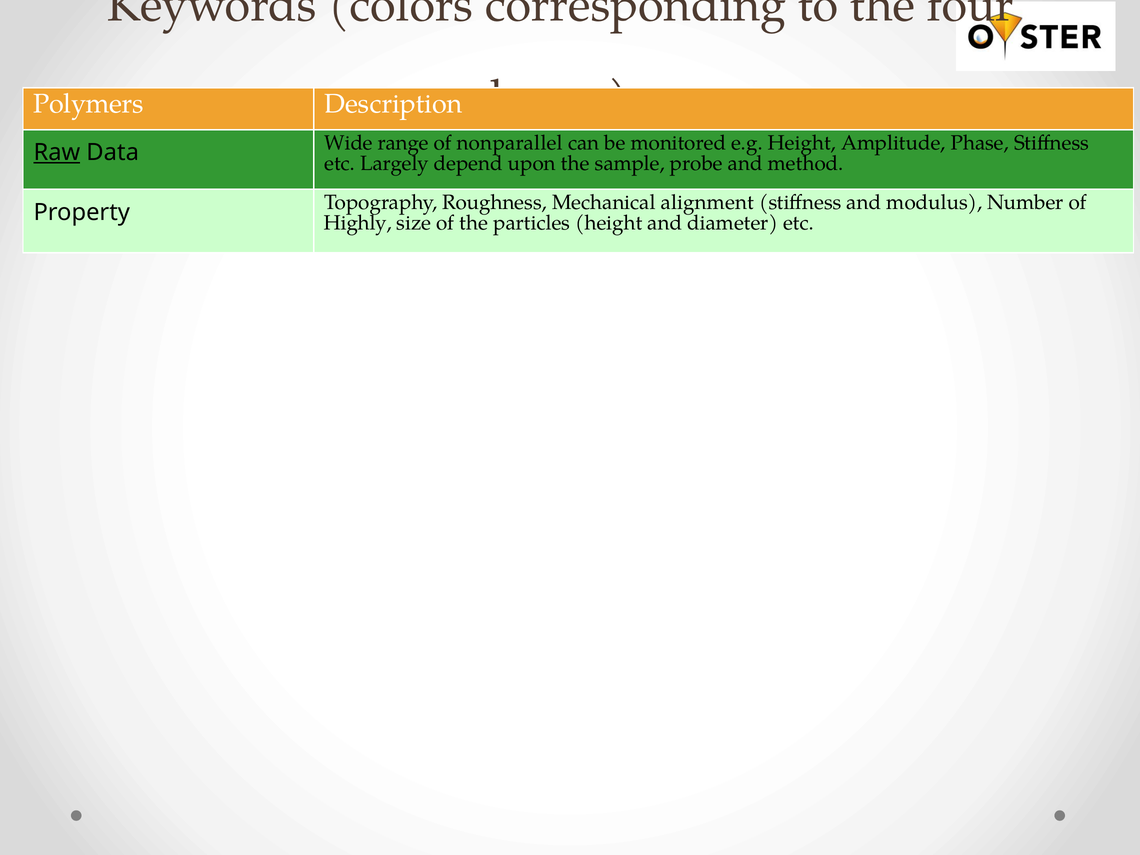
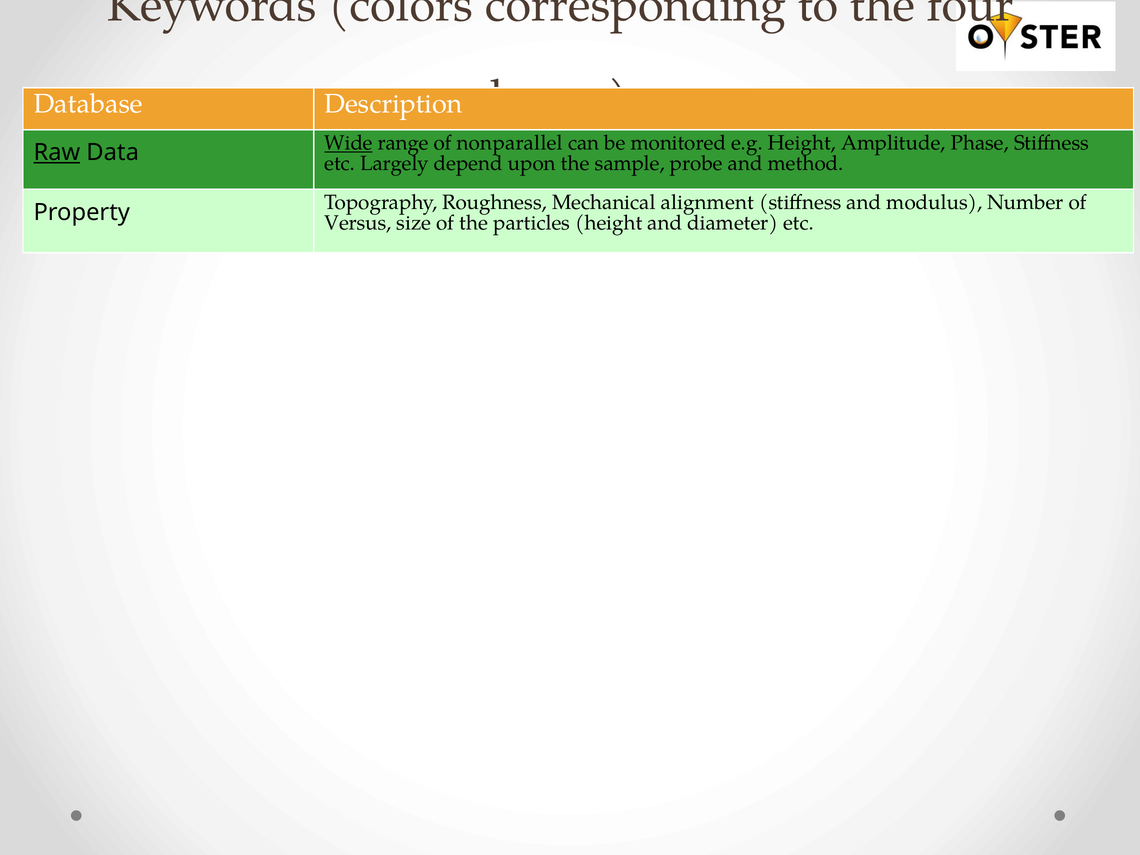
Polymers: Polymers -> Database
Wide underline: none -> present
Highly: Highly -> Versus
